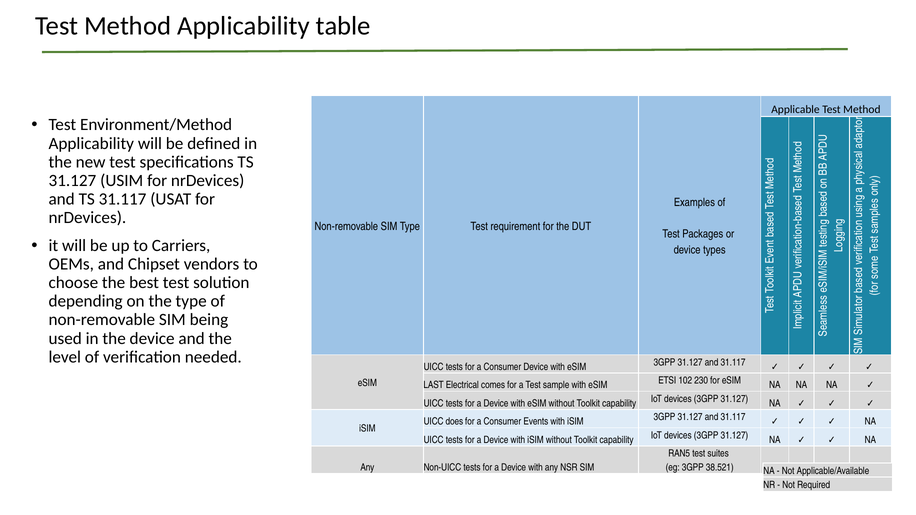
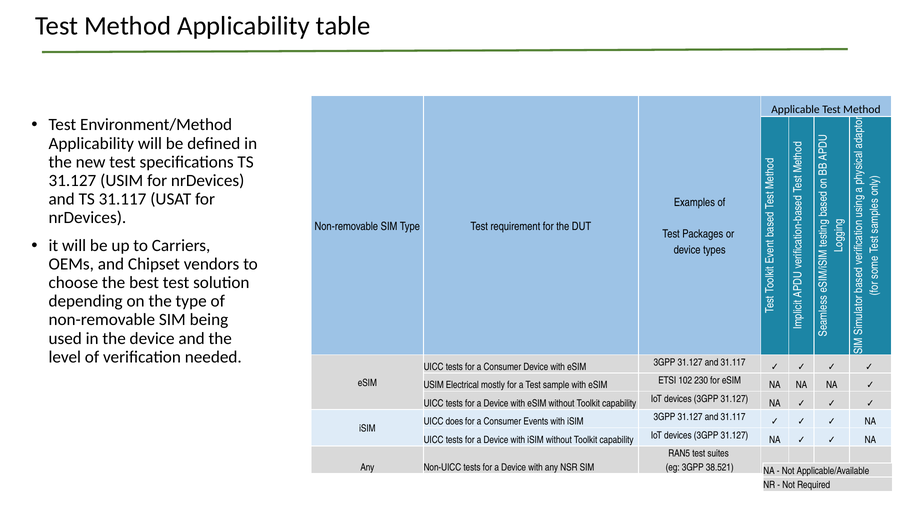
LAST at (434, 385): LAST -> USIM
comes: comes -> mostly
